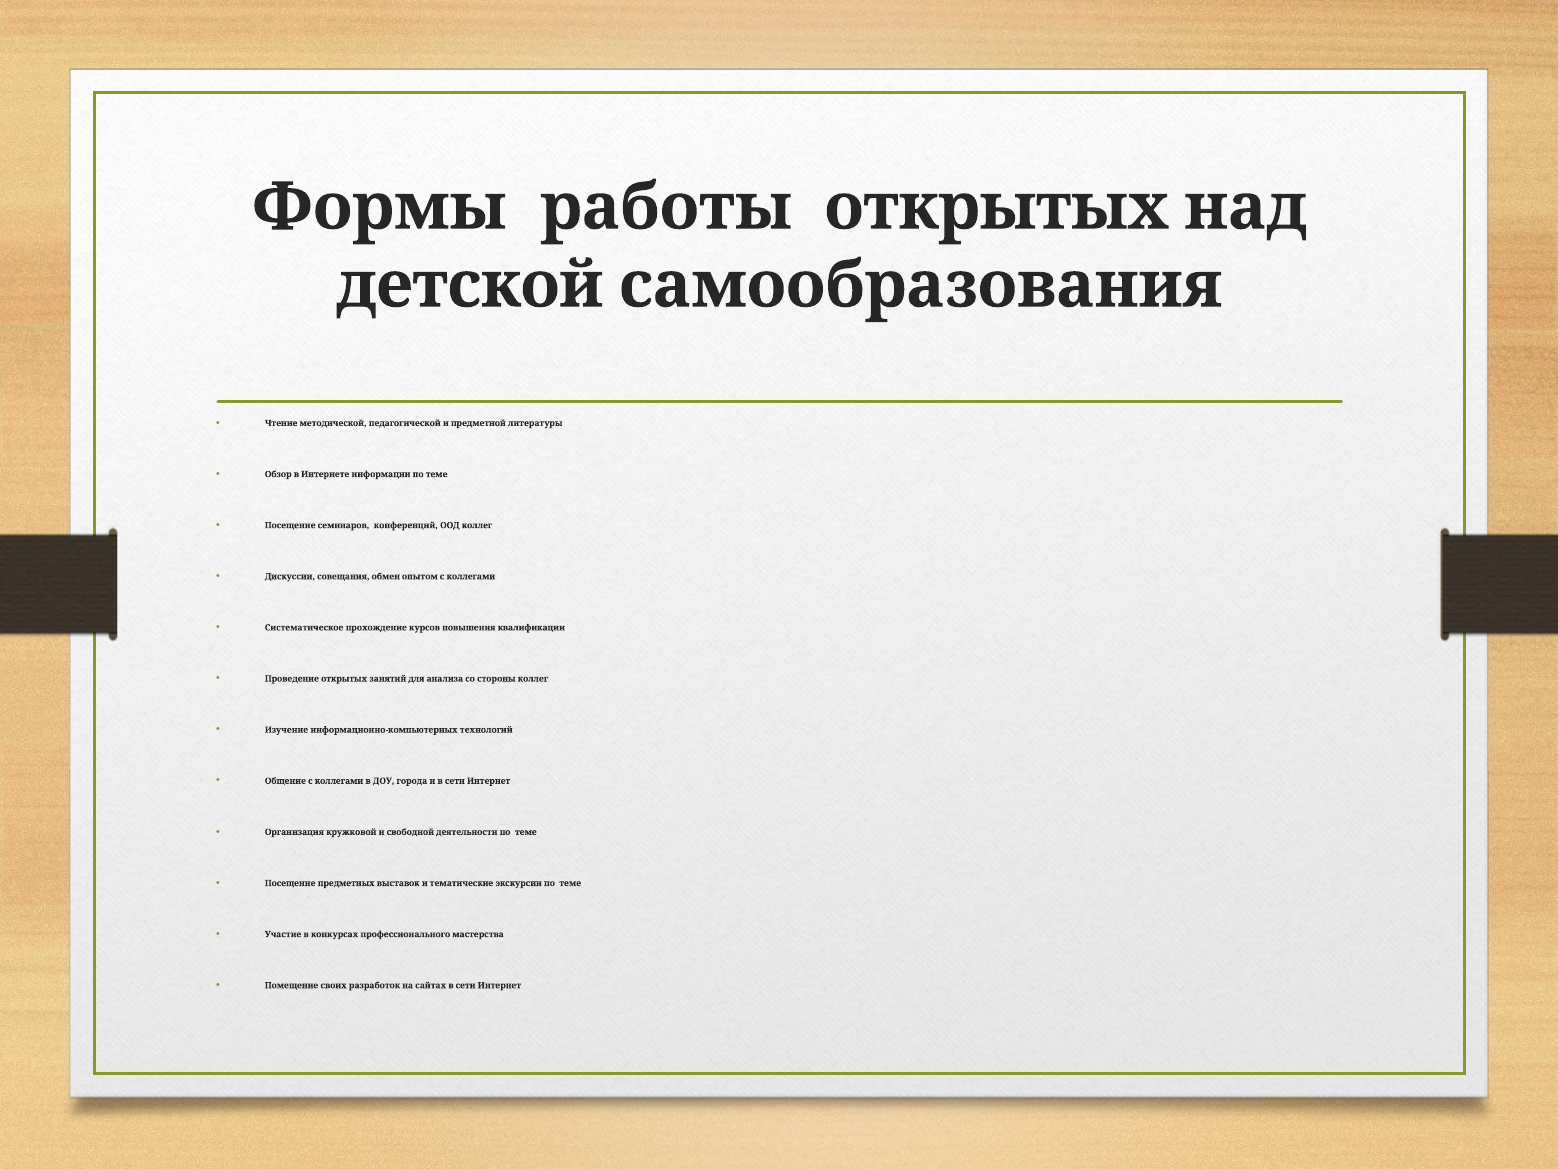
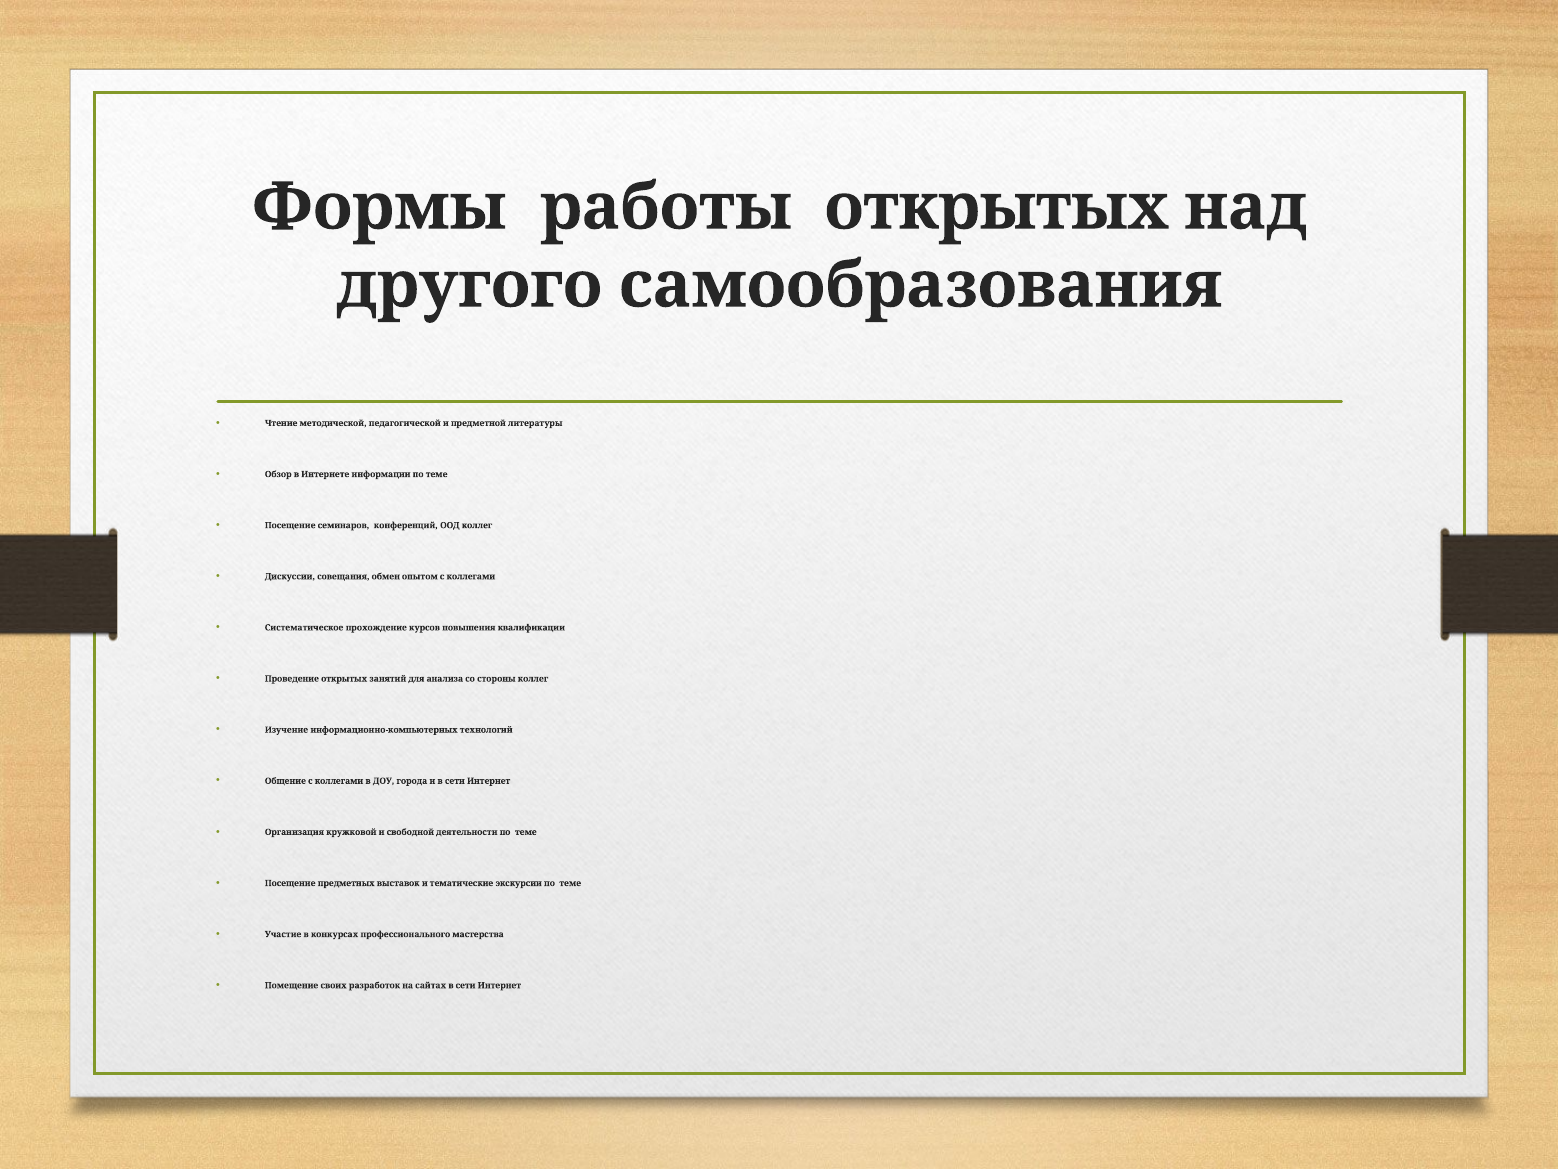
детской: детской -> другого
